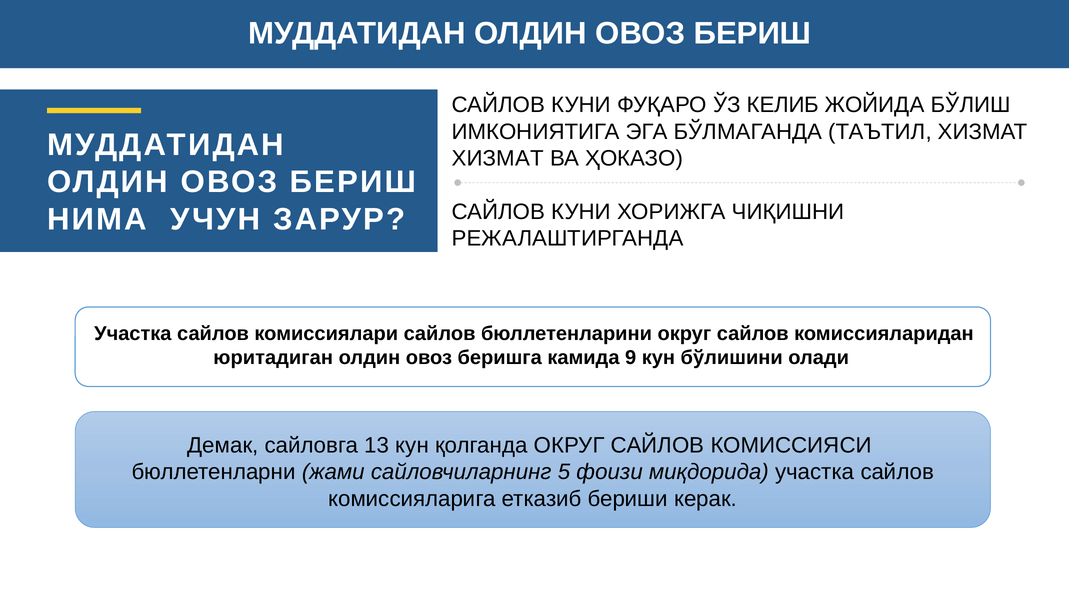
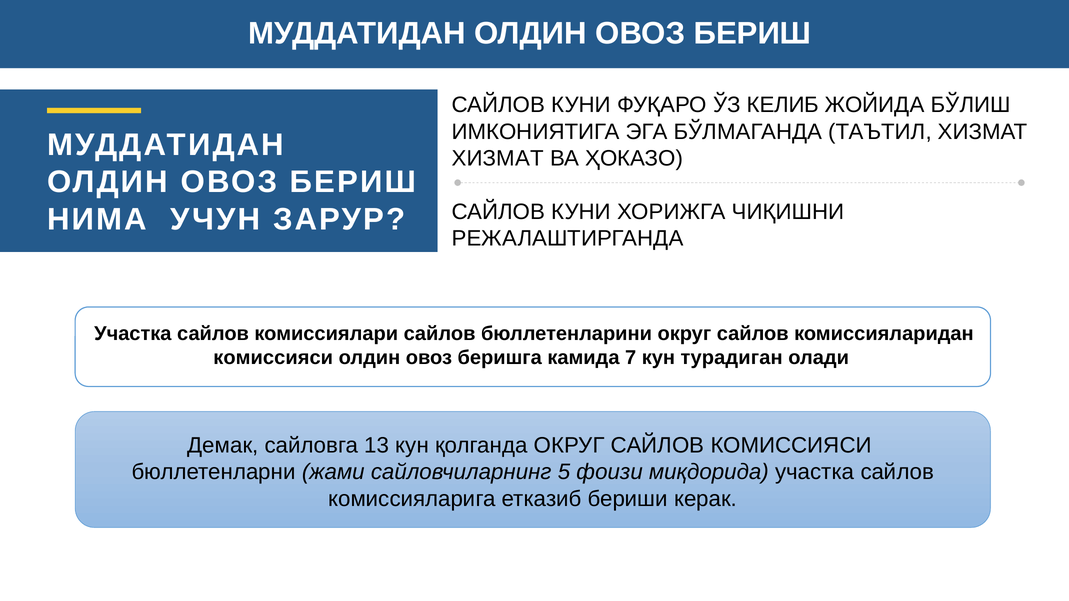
юритадиган at (273, 358): юритадиган -> комиссияси
9: 9 -> 7
бўлишини: бўлишини -> турадиган
